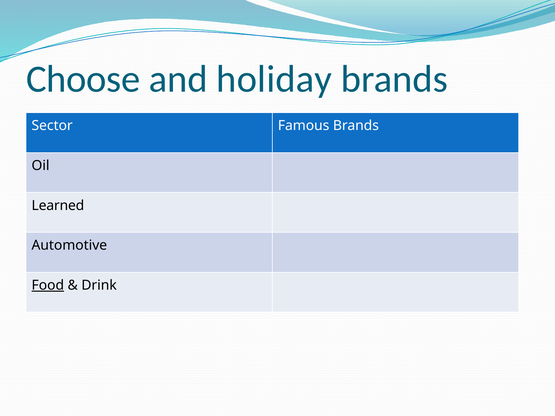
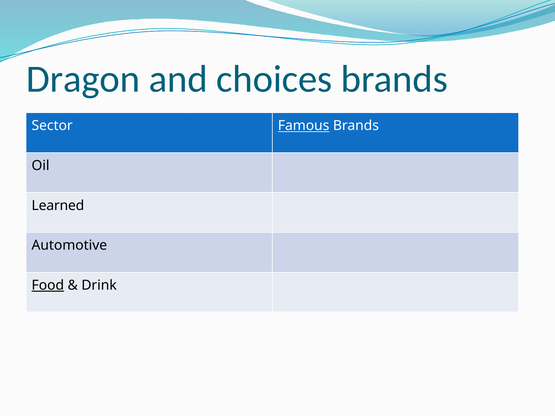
Choose: Choose -> Dragon
holiday: holiday -> choices
Famous underline: none -> present
